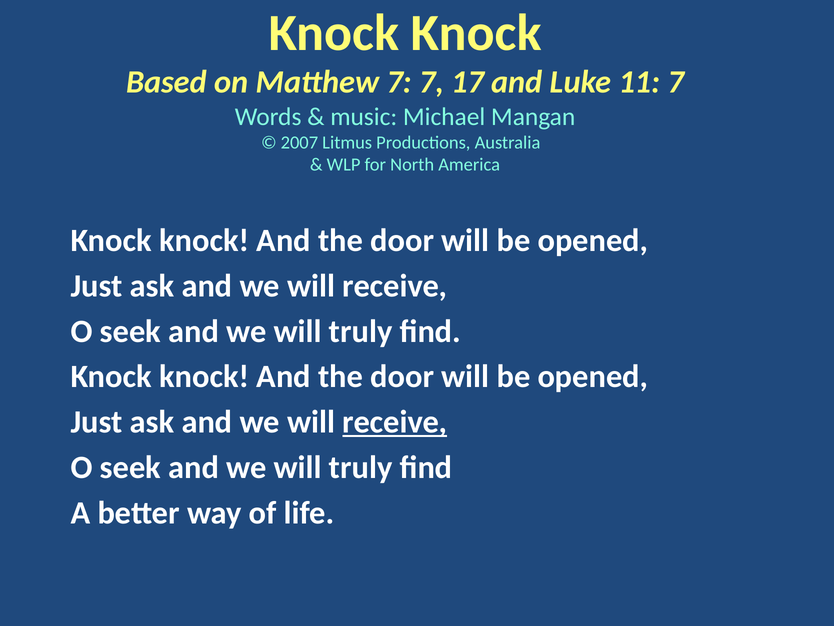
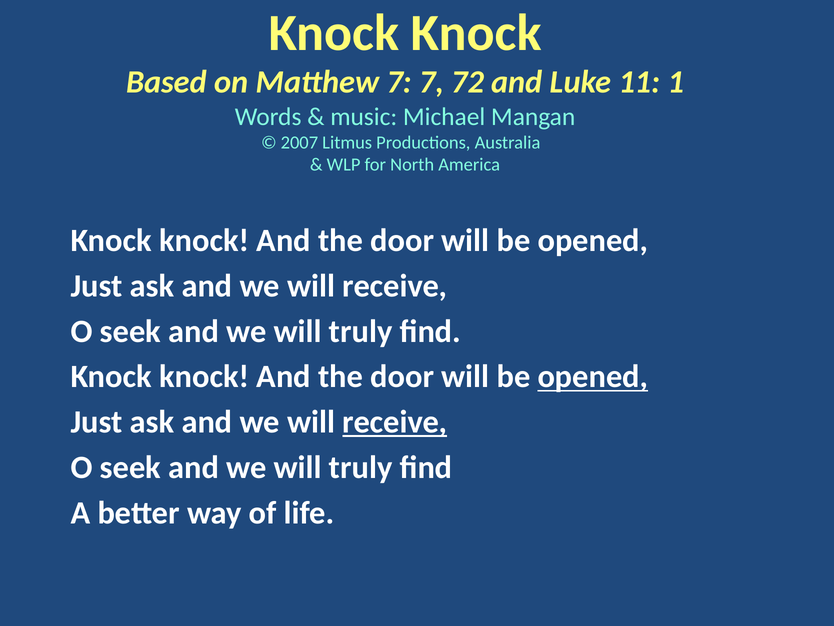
17: 17 -> 72
11 7: 7 -> 1
opened at (593, 376) underline: none -> present
